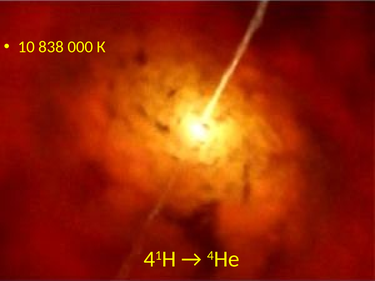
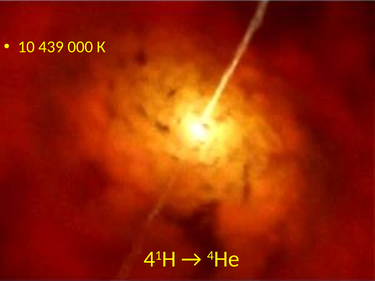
838: 838 -> 439
